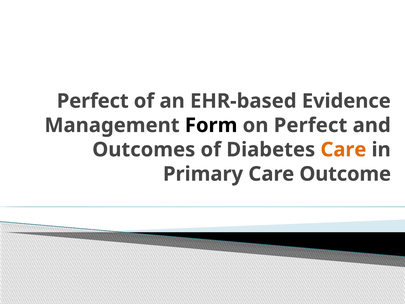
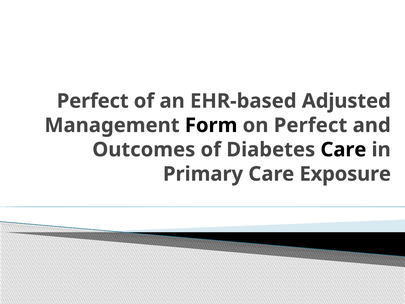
Evidence: Evidence -> Adjusted
Care at (343, 150) colour: orange -> black
Outcome: Outcome -> Exposure
